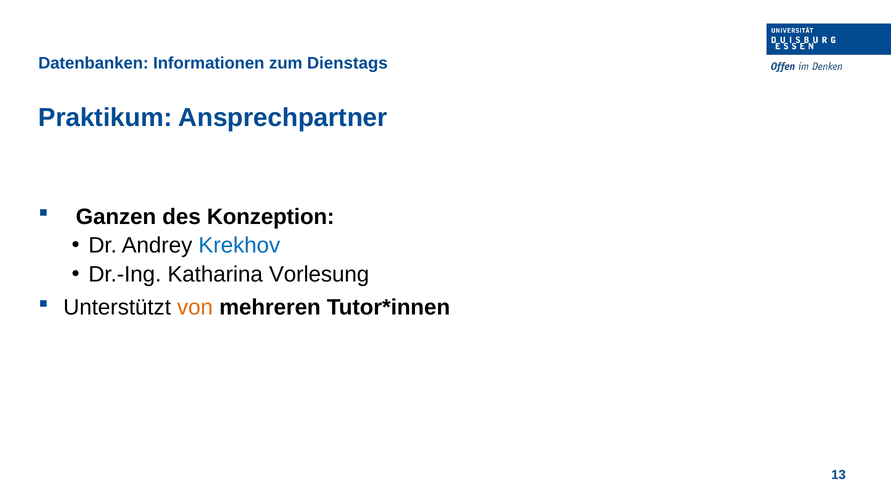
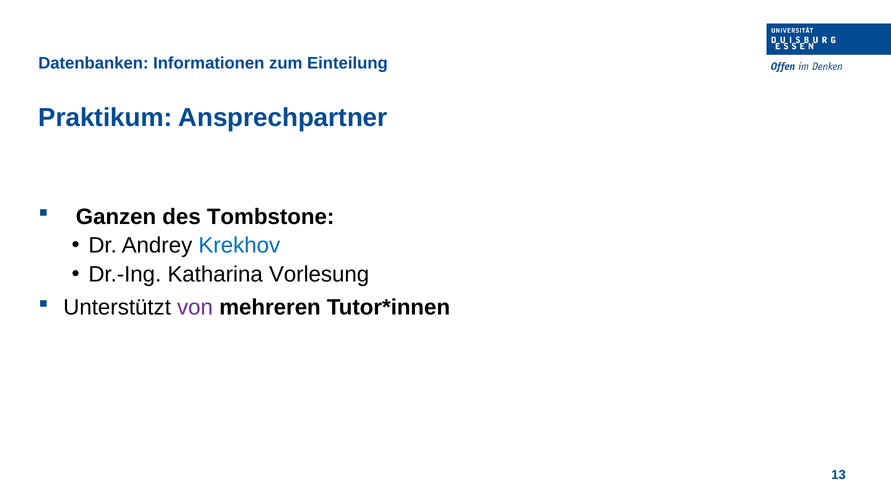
Dienstags: Dienstags -> Einteilung
Konzeption: Konzeption -> Tombstone
von colour: orange -> purple
